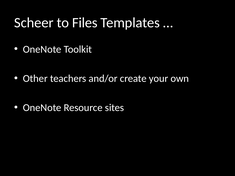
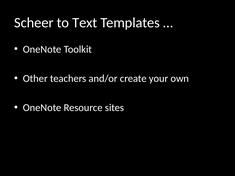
Files: Files -> Text
